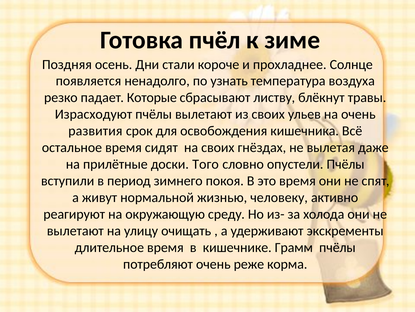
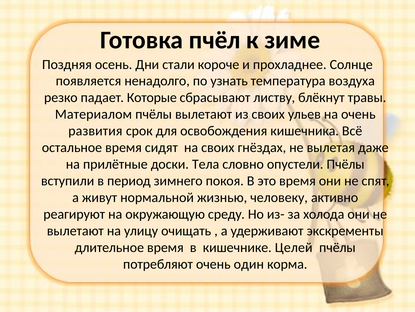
Израсходуют: Израсходуют -> Материалом
Того: Того -> Тела
Грамм: Грамм -> Целей
реже: реже -> один
